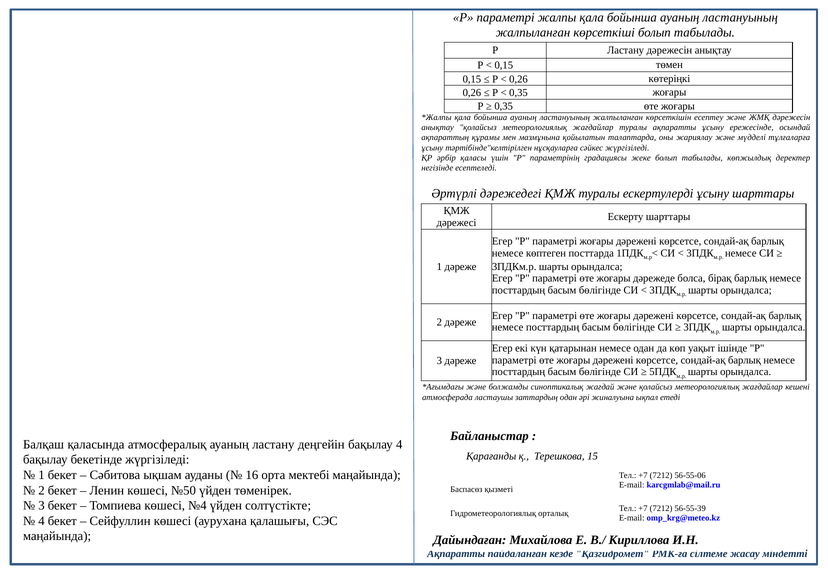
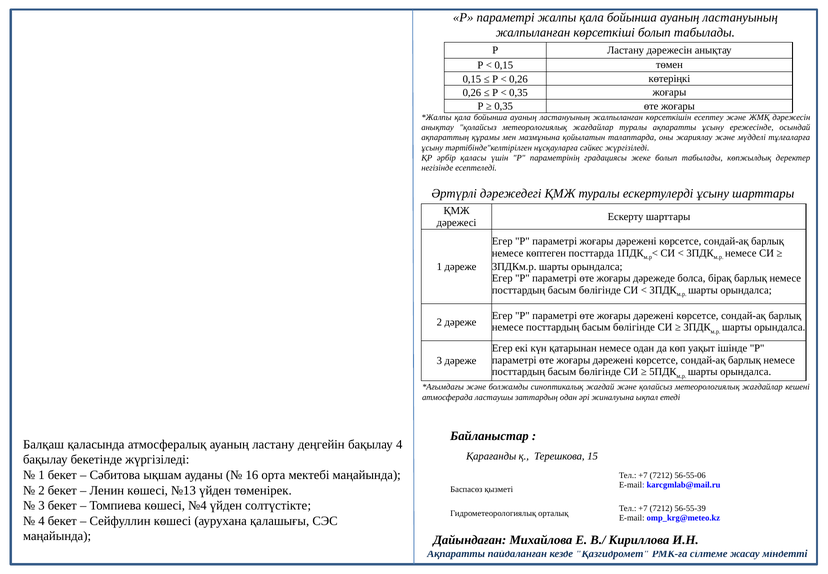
№50: №50 -> №13
